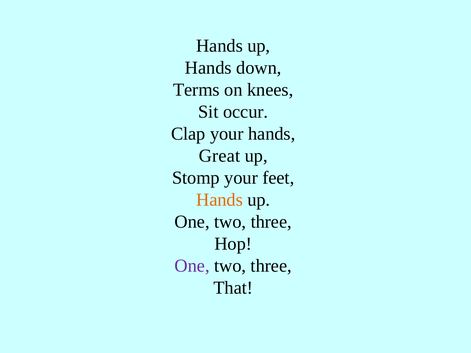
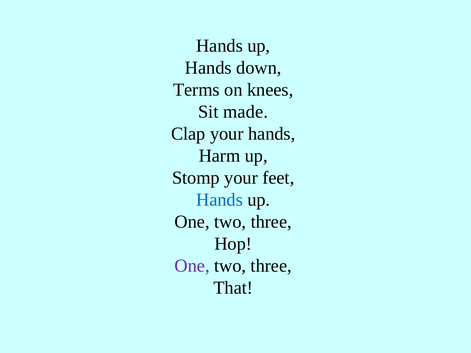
occur: occur -> made
Great: Great -> Harm
Hands at (219, 200) colour: orange -> blue
